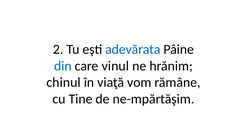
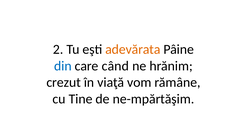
adevărata colour: blue -> orange
vinul: vinul -> când
chinul: chinul -> crezut
